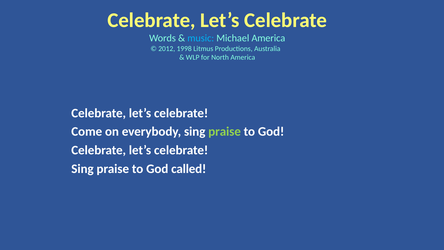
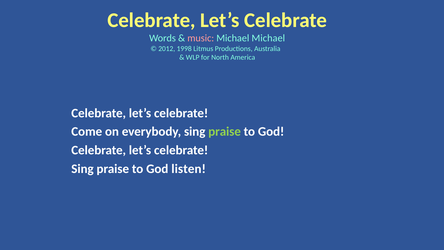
music colour: light blue -> pink
Michael America: America -> Michael
called: called -> listen
